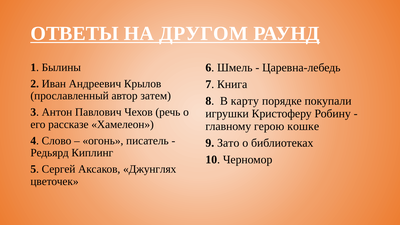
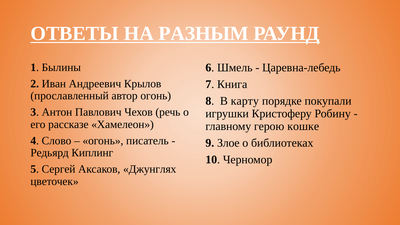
ДРУГОМ: ДРУГОМ -> РАЗНЫМ
автор затем: затем -> огонь
Зато: Зато -> Злое
